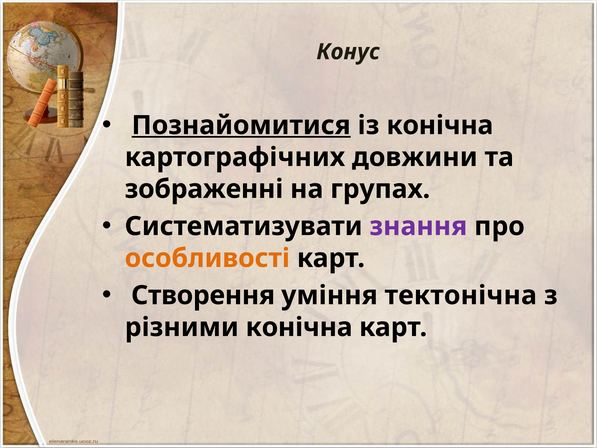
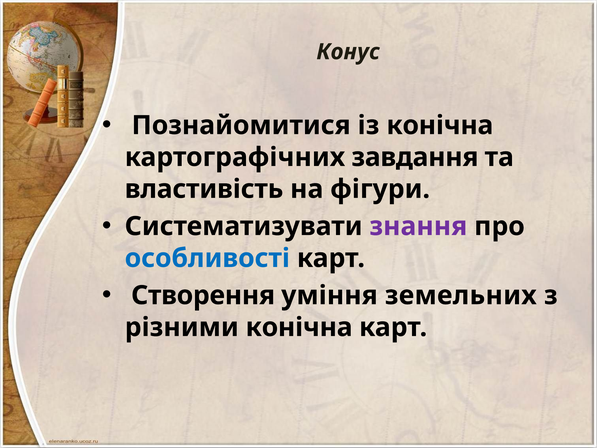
Познайомитися underline: present -> none
довжини: довжини -> завдання
зображенні: зображенні -> властивість
групах: групах -> фігури
особливості colour: orange -> blue
тектонічна: тектонічна -> земельних
